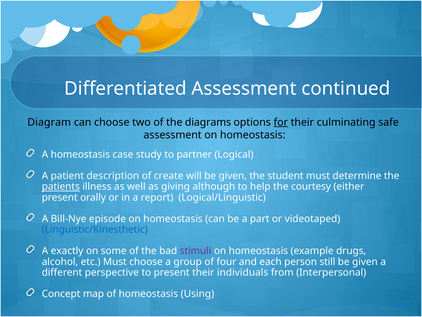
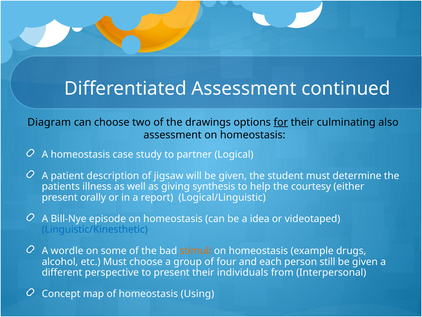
diagrams: diagrams -> drawings
safe: safe -> also
create: create -> jigsaw
patients underline: present -> none
although: although -> synthesis
part: part -> idea
exactly: exactly -> wordle
stimuli colour: purple -> orange
